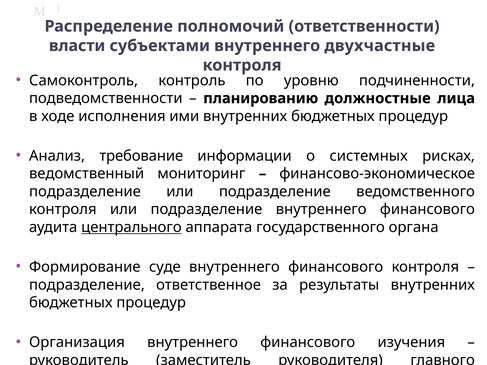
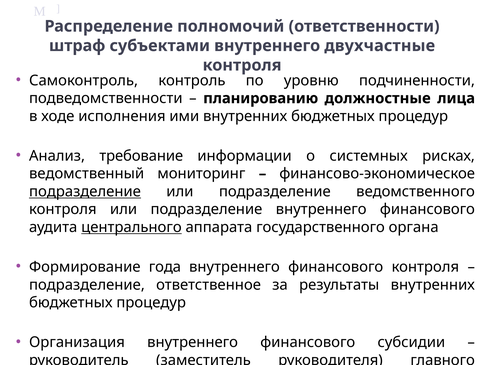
власти: власти -> штраф
подразделение at (85, 192) underline: none -> present
суде: суде -> года
изучения: изучения -> субсидии
